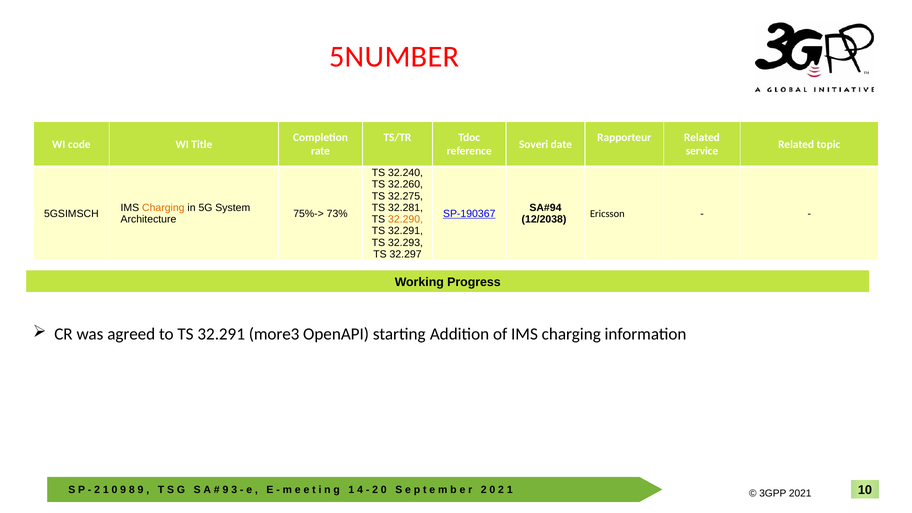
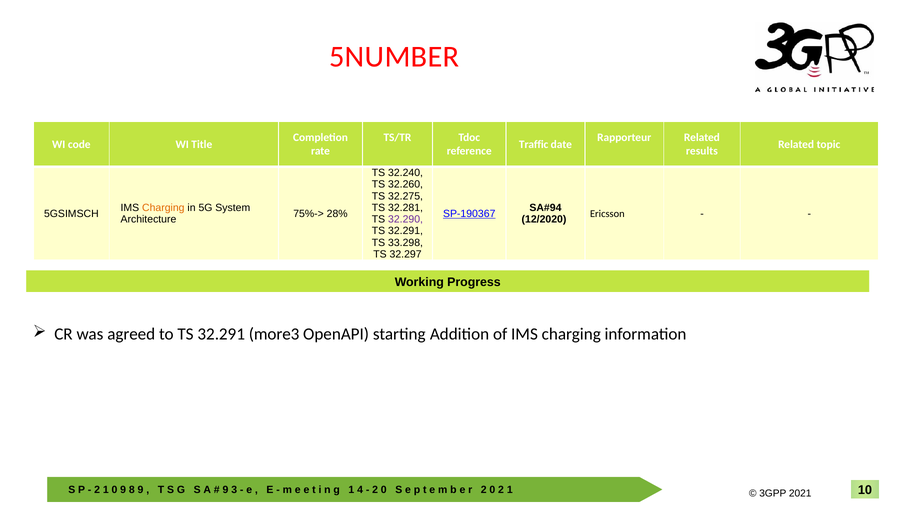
Soveri: Soveri -> Traffic
service: service -> results
73%: 73% -> 28%
32.290 colour: orange -> purple
12/2038: 12/2038 -> 12/2020
32.293: 32.293 -> 33.298
